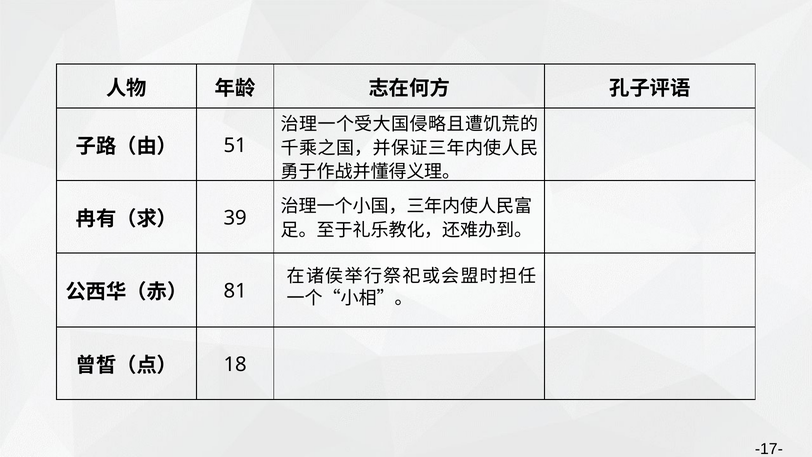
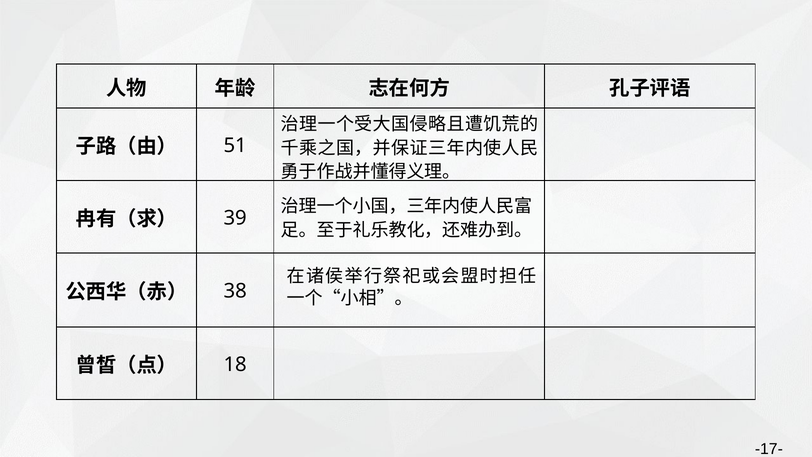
81: 81 -> 38
